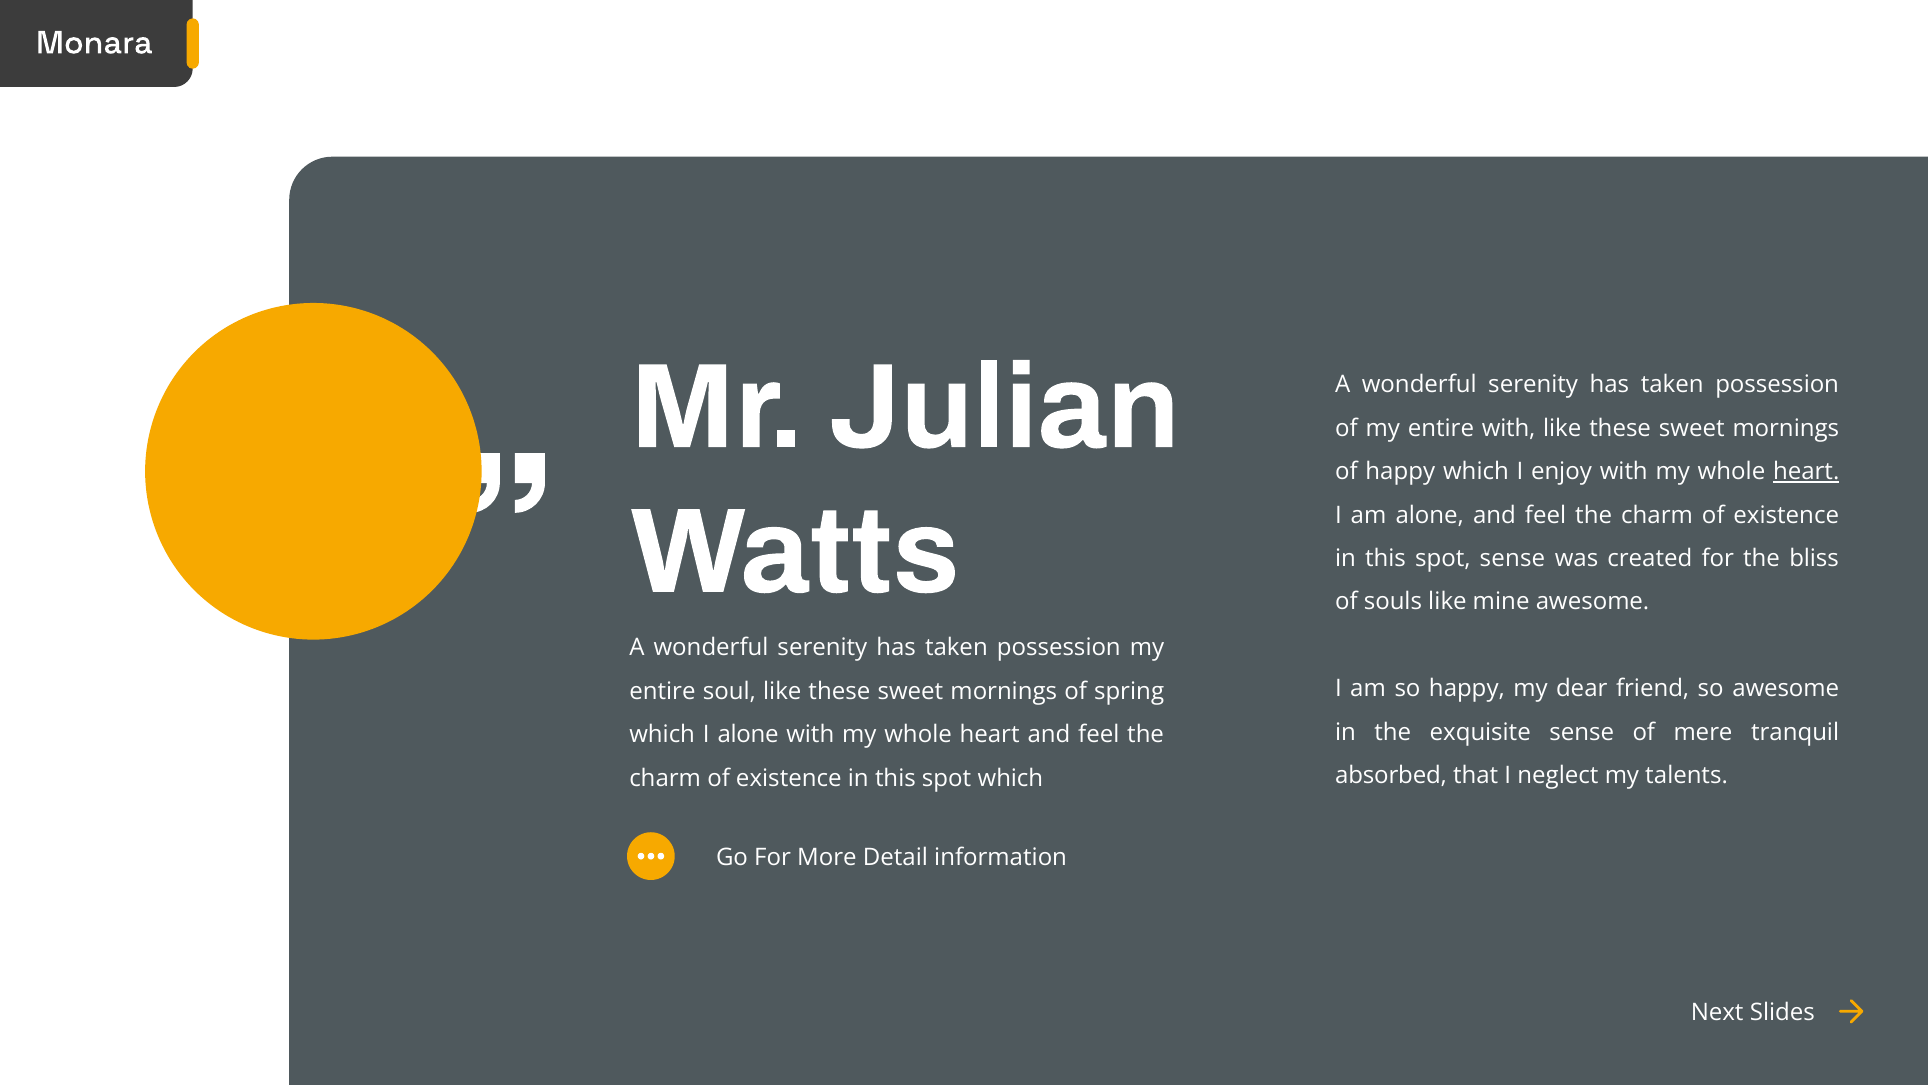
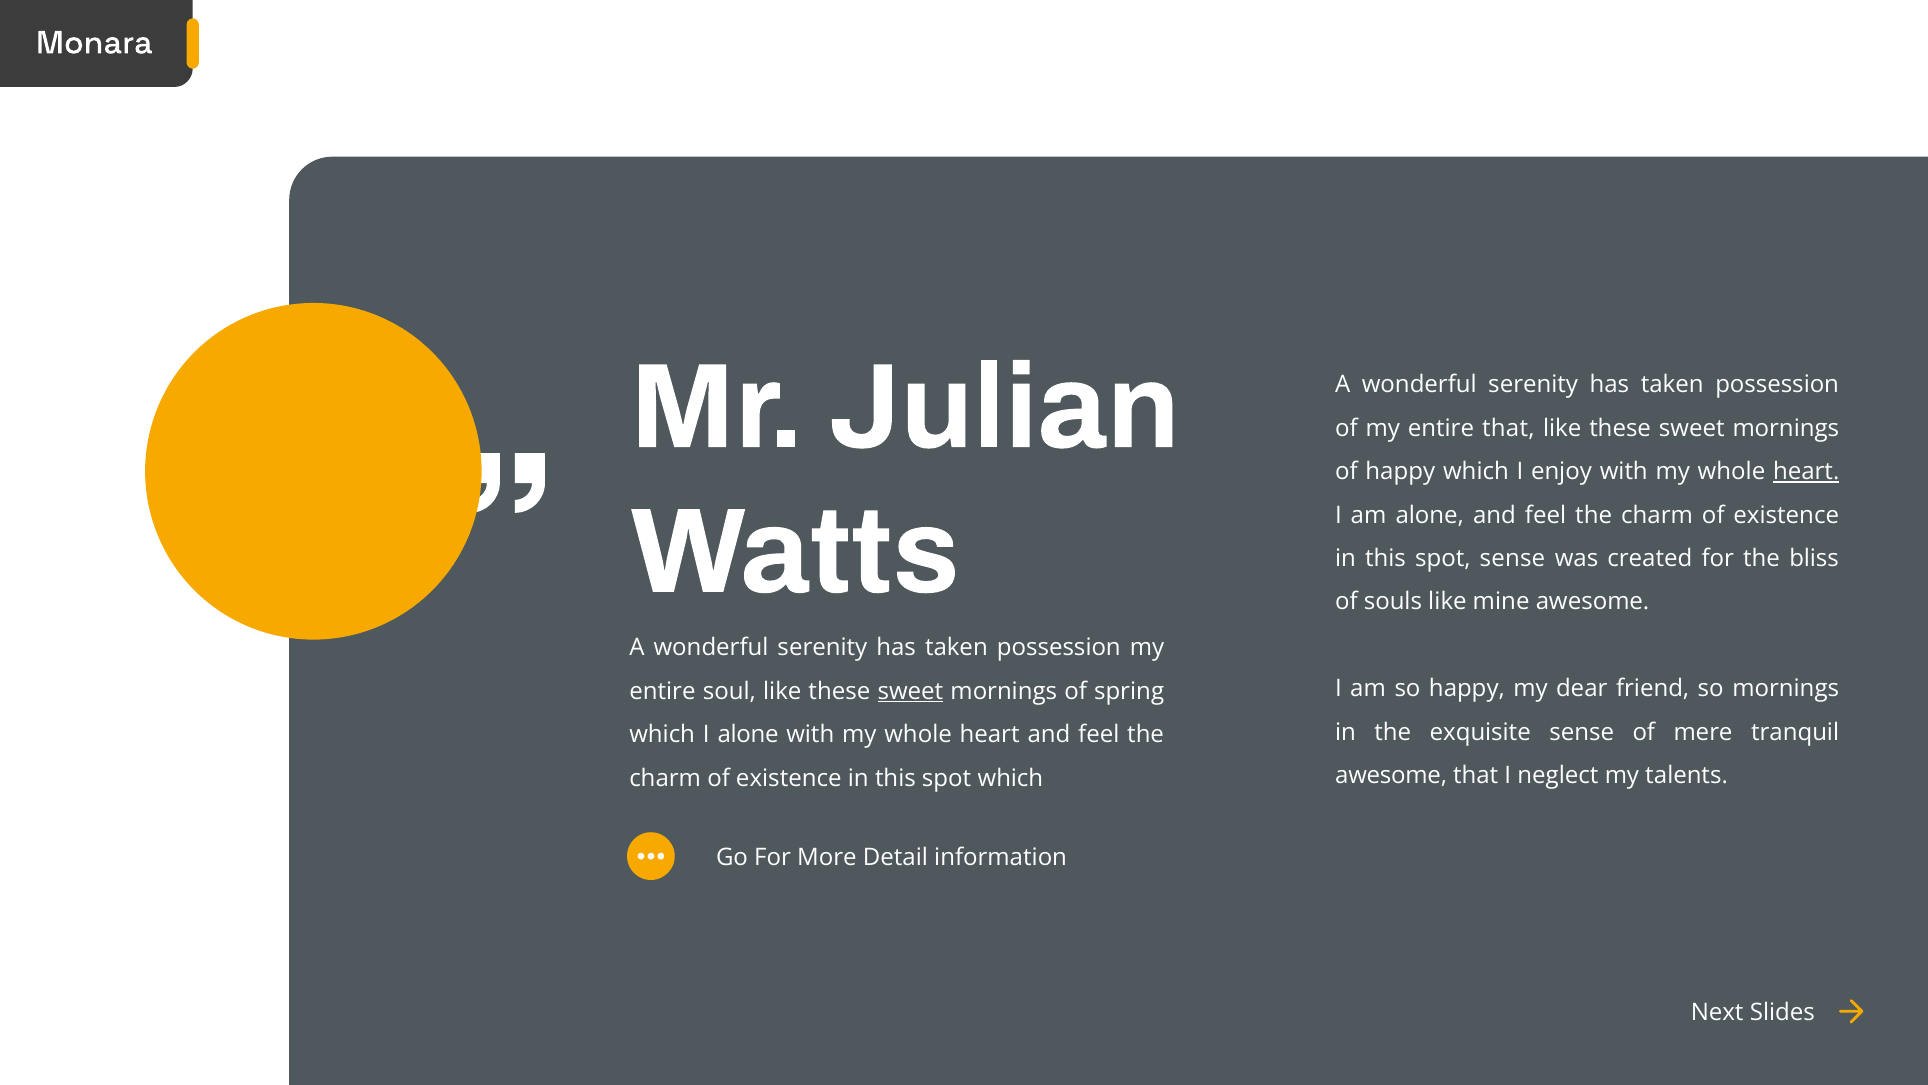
entire with: with -> that
so awesome: awesome -> mornings
sweet at (910, 691) underline: none -> present
absorbed at (1391, 775): absorbed -> awesome
